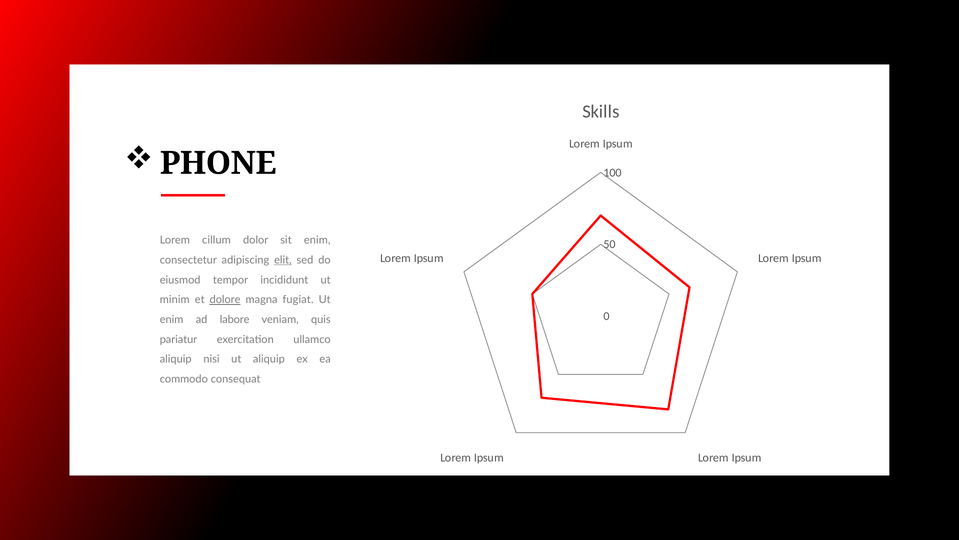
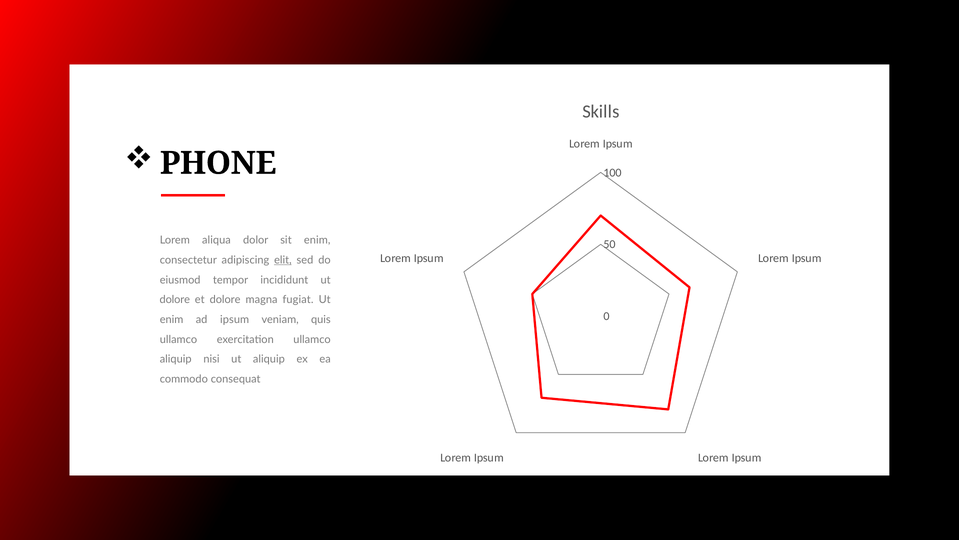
cillum: cillum -> aliqua
minim at (175, 299): minim -> dolore
dolore at (225, 299) underline: present -> none
ad labore: labore -> ipsum
pariatur at (178, 339): pariatur -> ullamco
